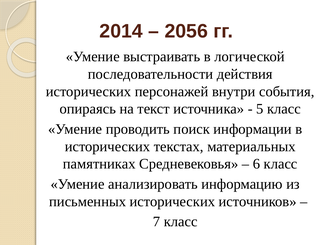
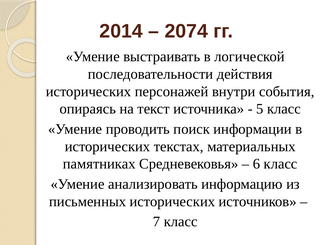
2056: 2056 -> 2074
